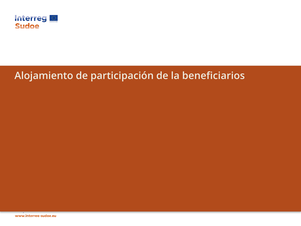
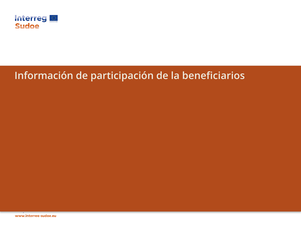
Alojamiento: Alojamiento -> Información
